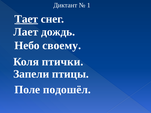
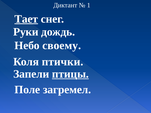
Лает: Лает -> Руки
птицы underline: none -> present
подошёл: подошёл -> загремел
